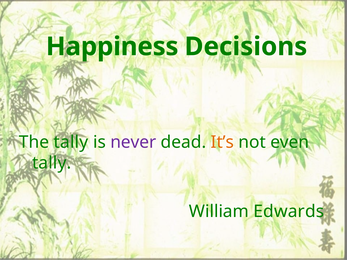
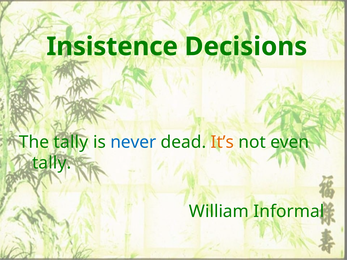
Happiness: Happiness -> Insistence
never colour: purple -> blue
Edwards: Edwards -> Informal
